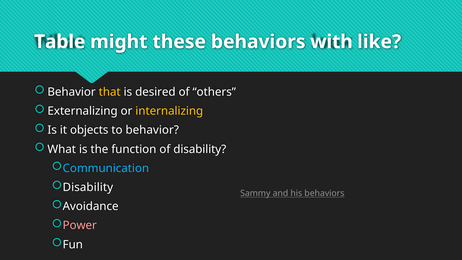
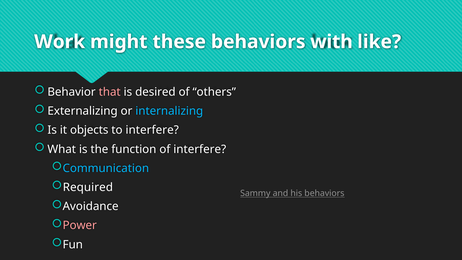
Table: Table -> Work
that colour: yellow -> pink
internalizing colour: yellow -> light blue
to behavior: behavior -> interfere
of disability: disability -> interfere
Disability at (88, 187): Disability -> Required
